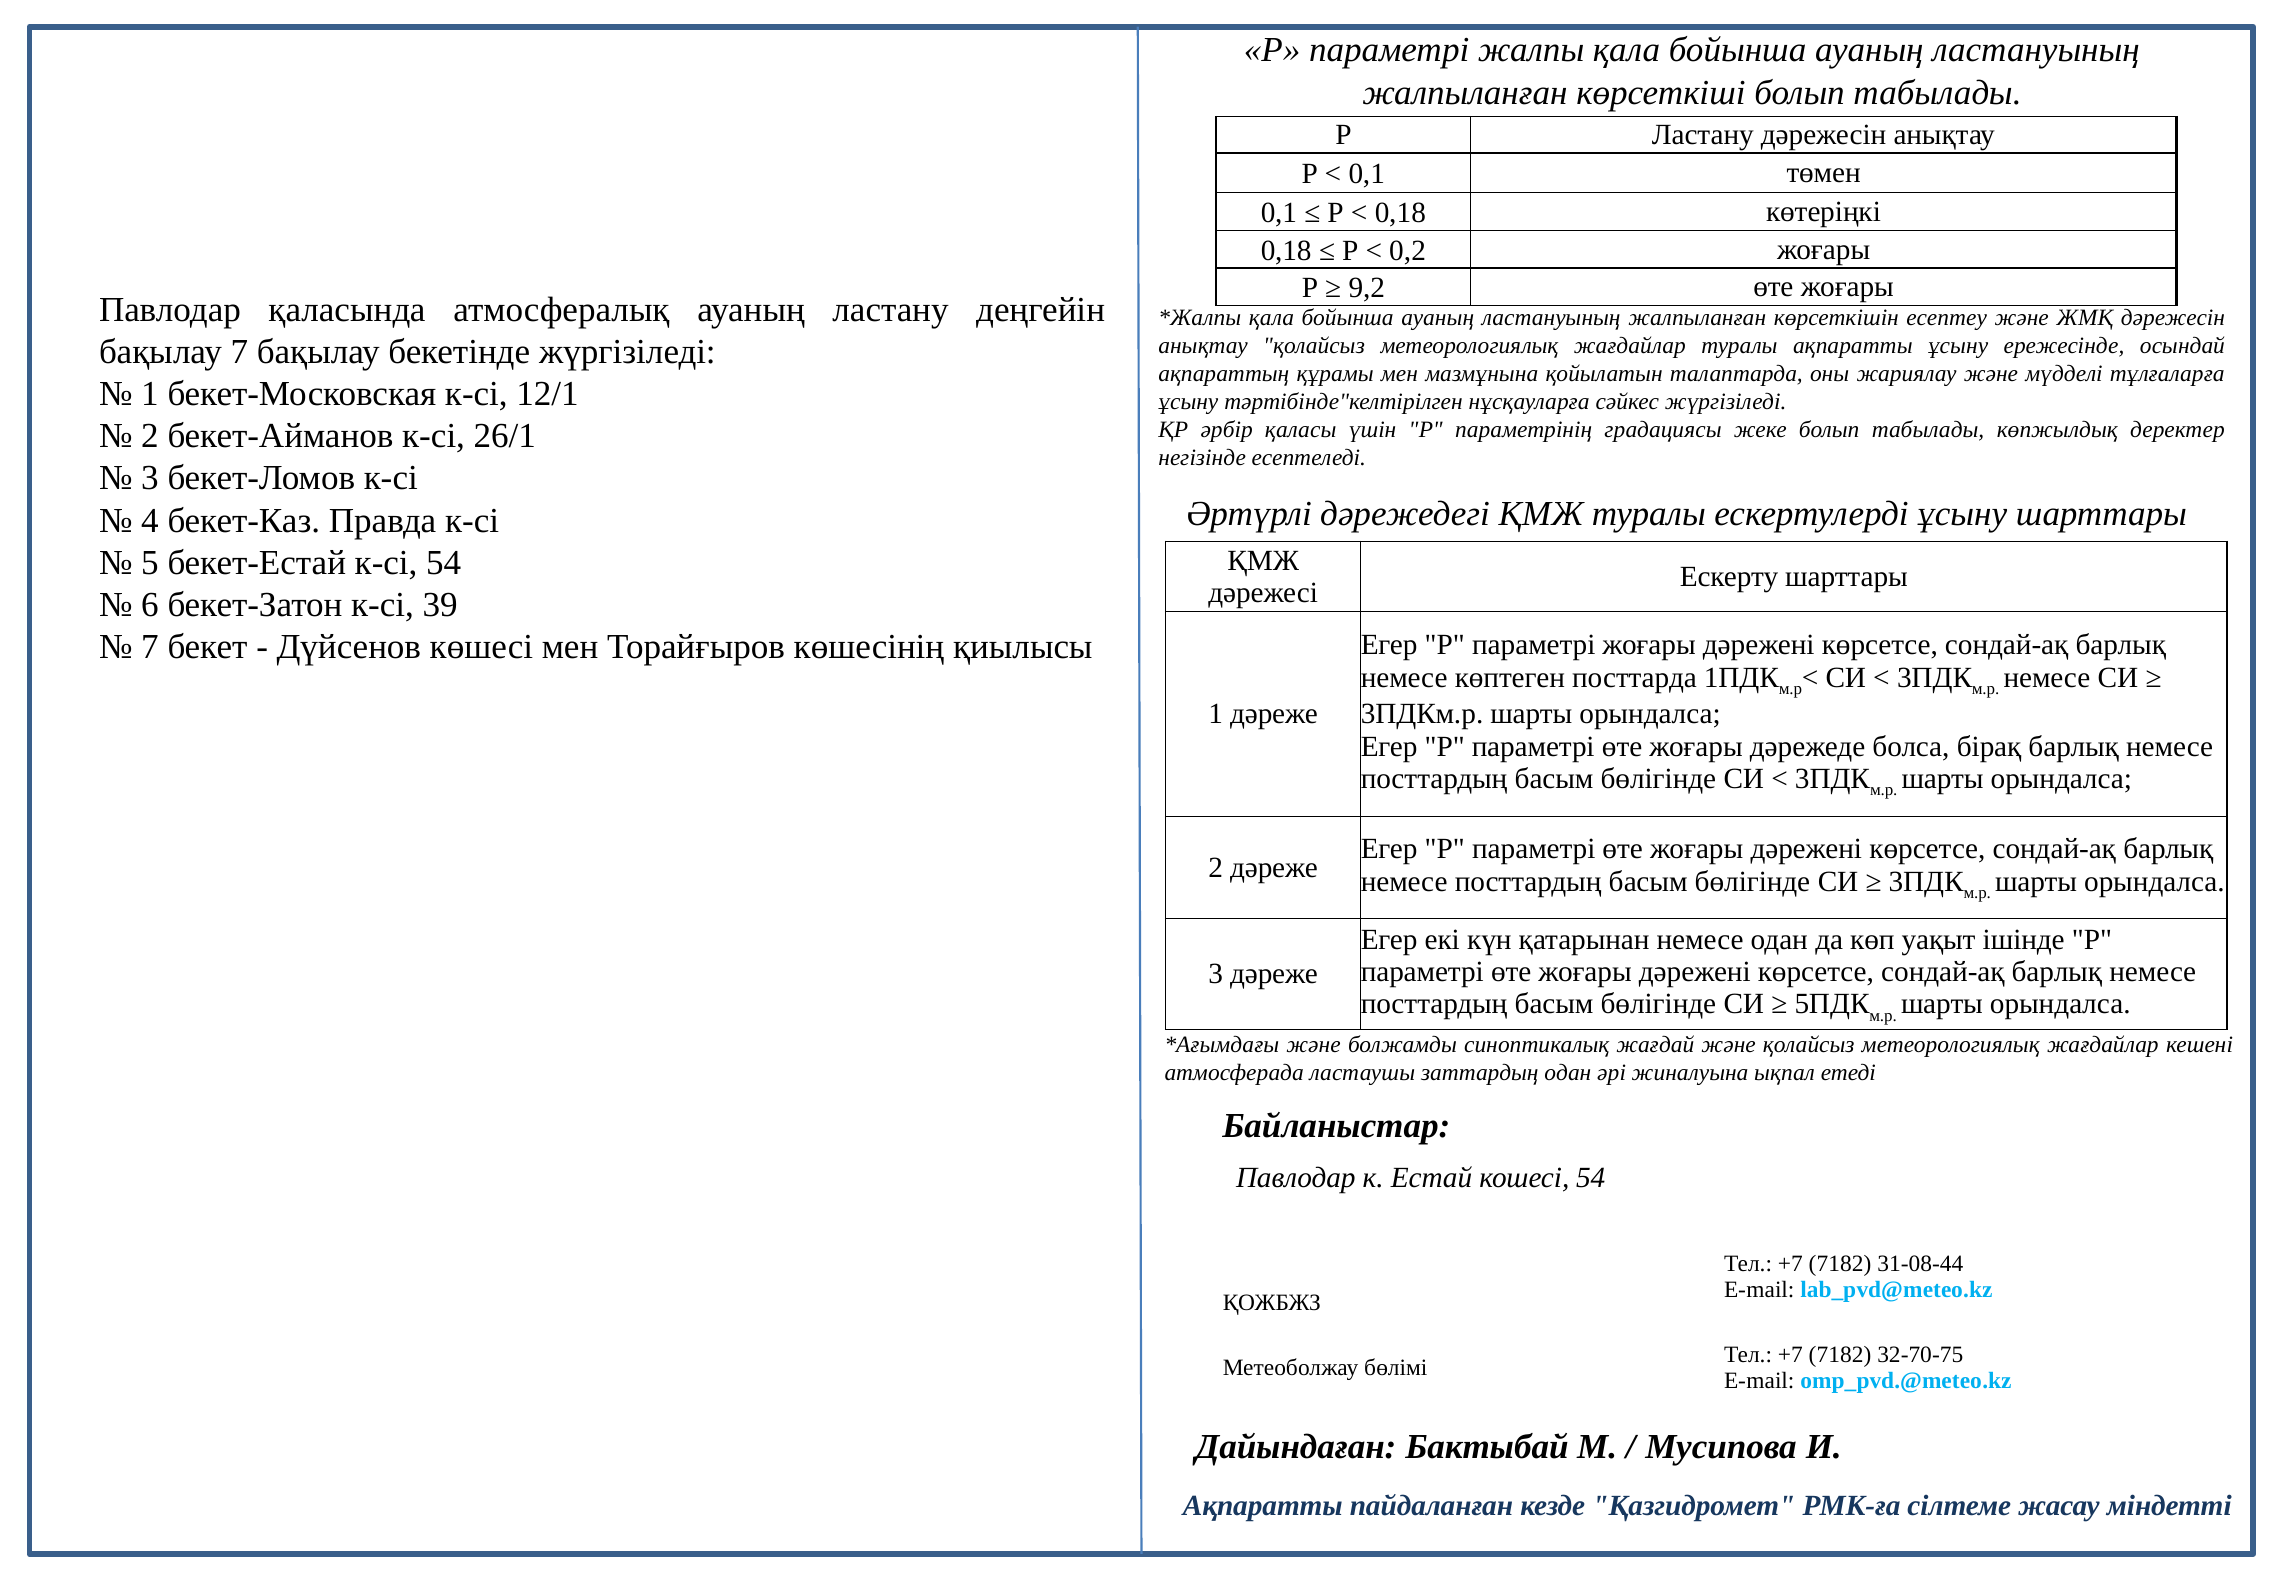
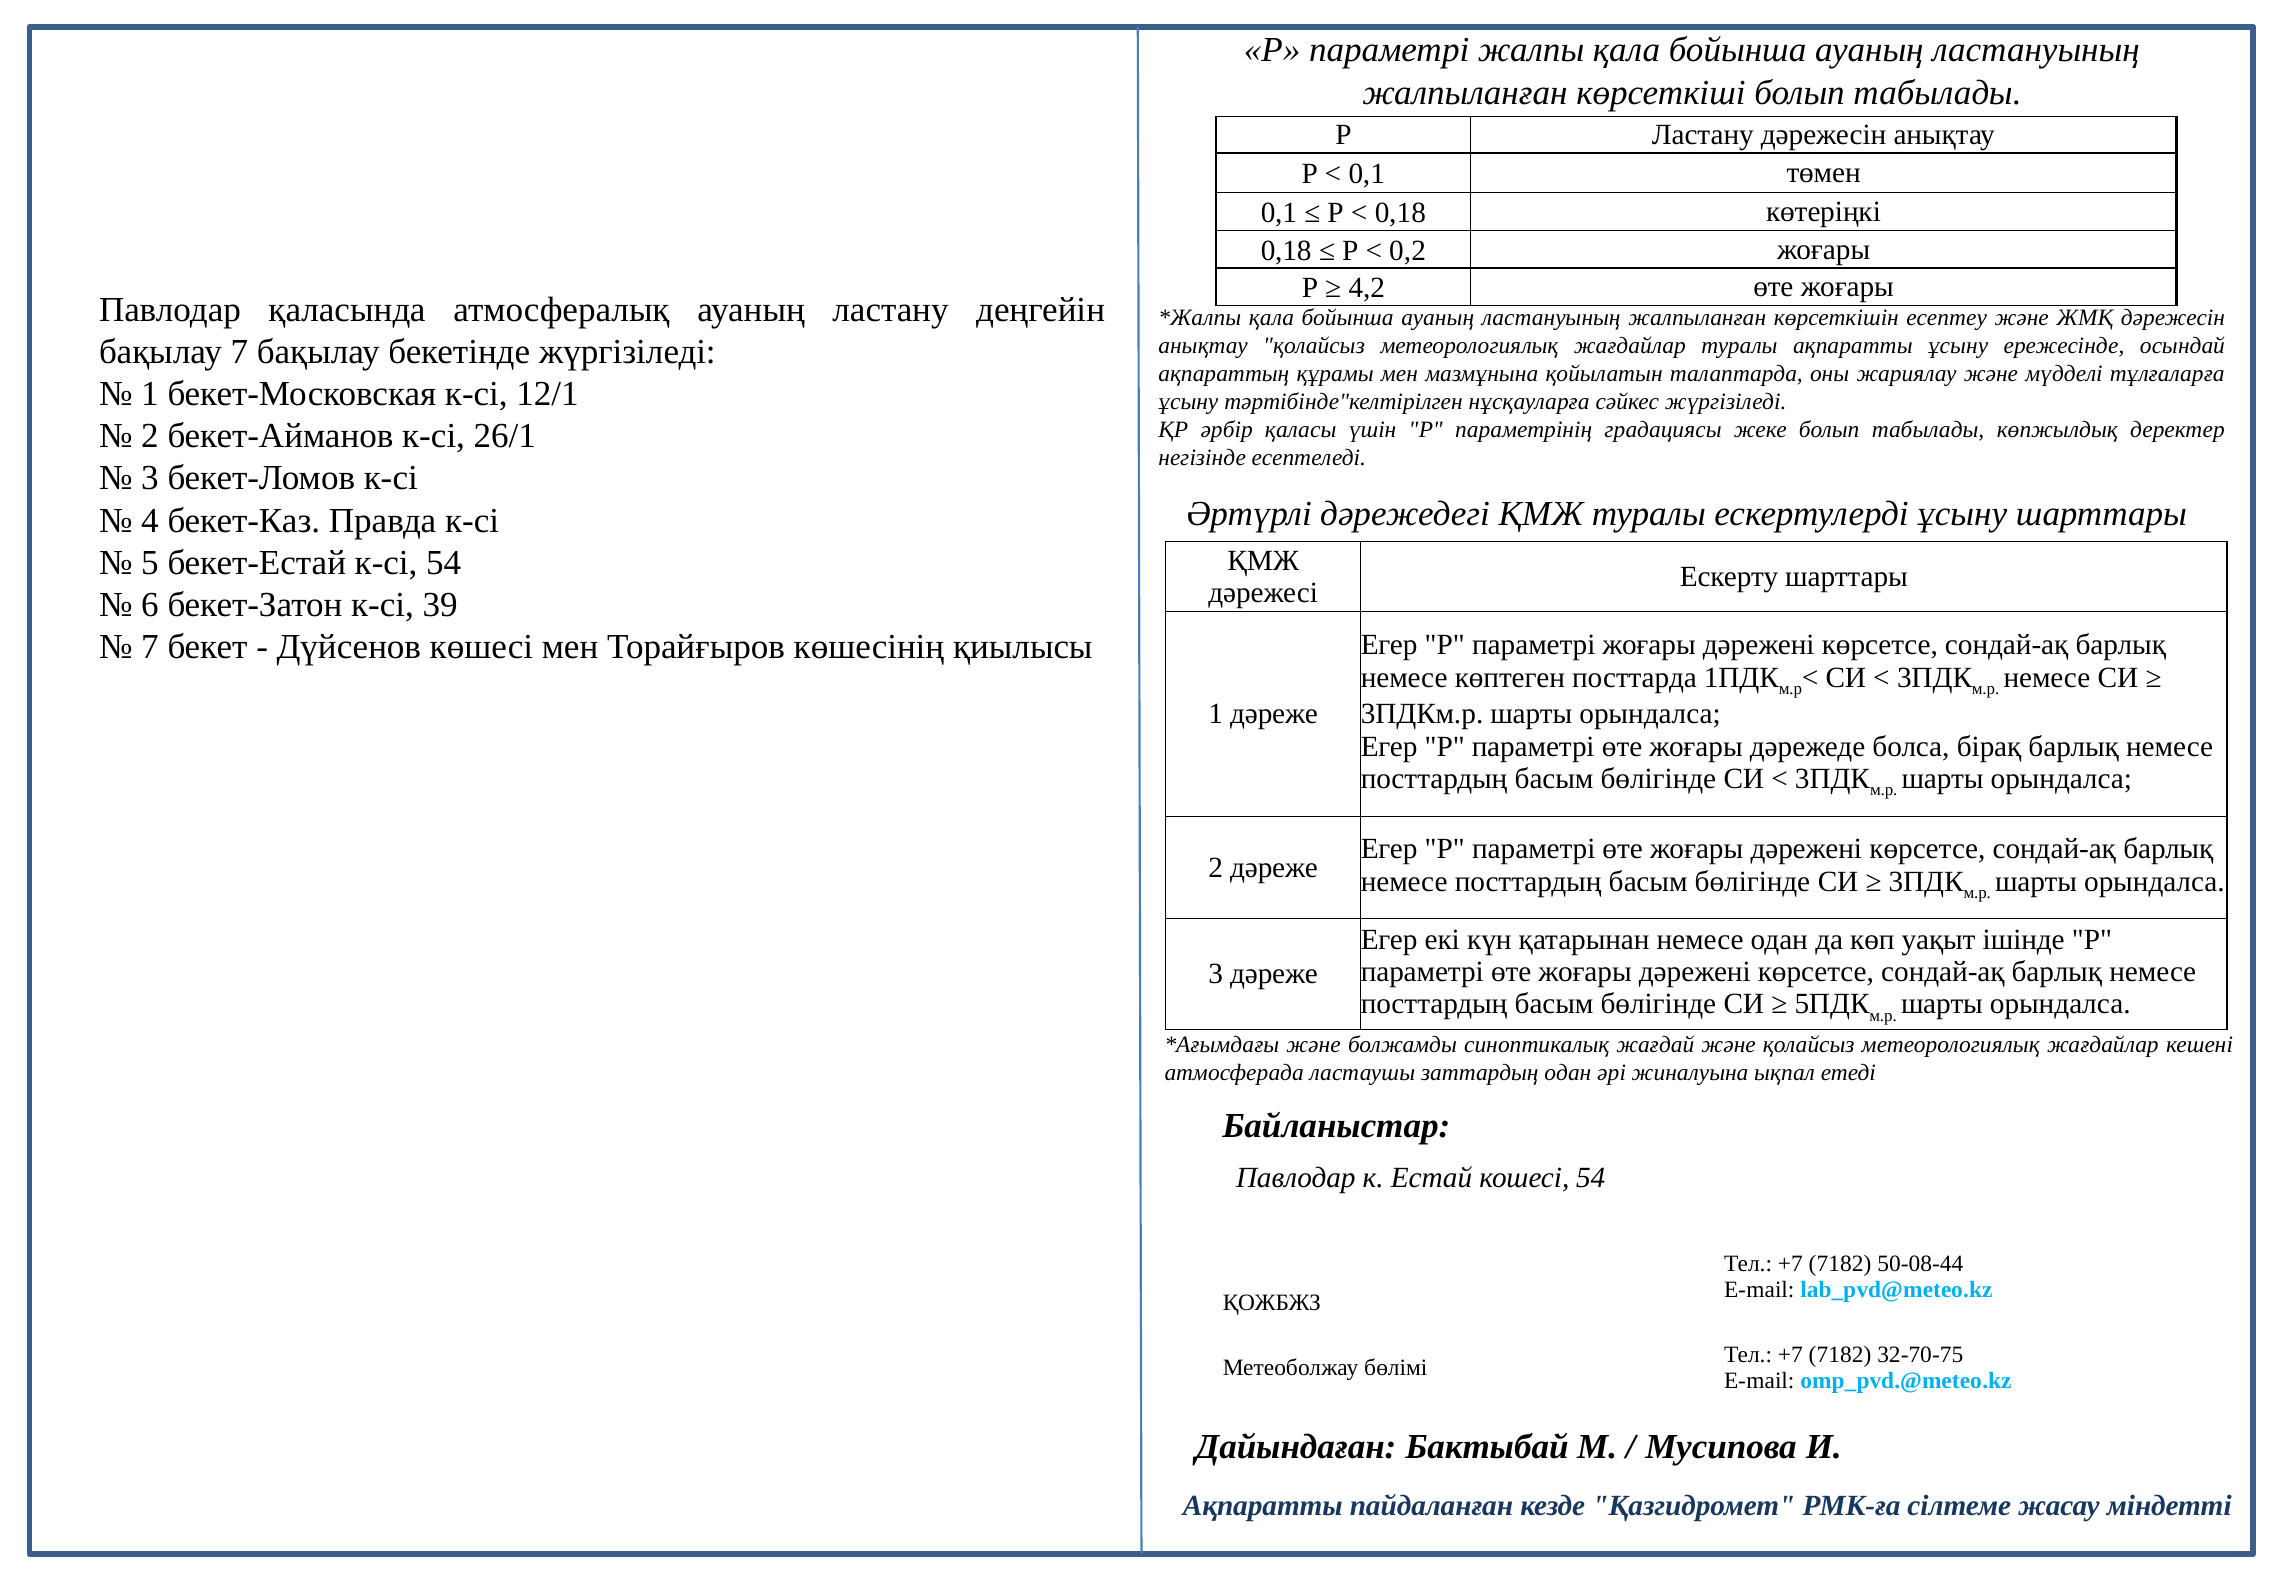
9,2: 9,2 -> 4,2
31-08-44: 31-08-44 -> 50-08-44
